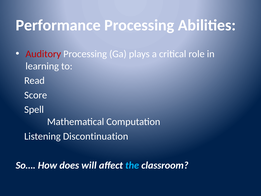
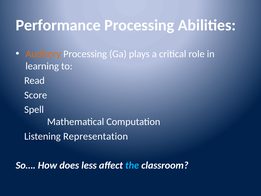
Auditory colour: red -> orange
Discontinuation: Discontinuation -> Representation
will: will -> less
